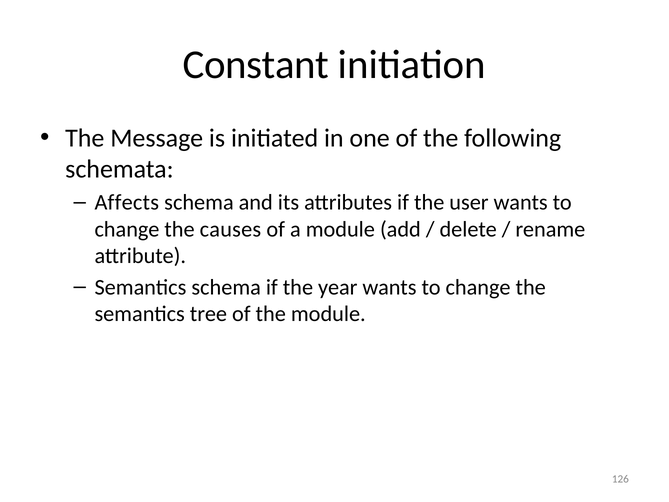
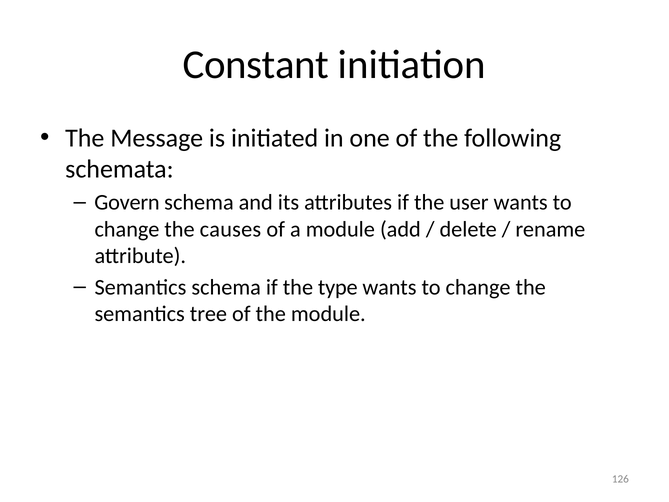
Affects: Affects -> Govern
year: year -> type
